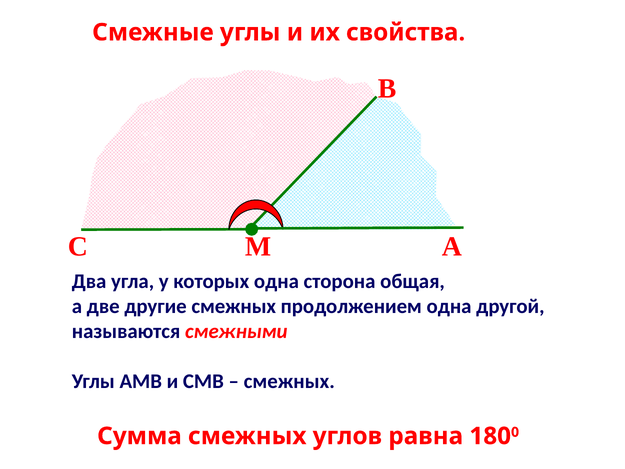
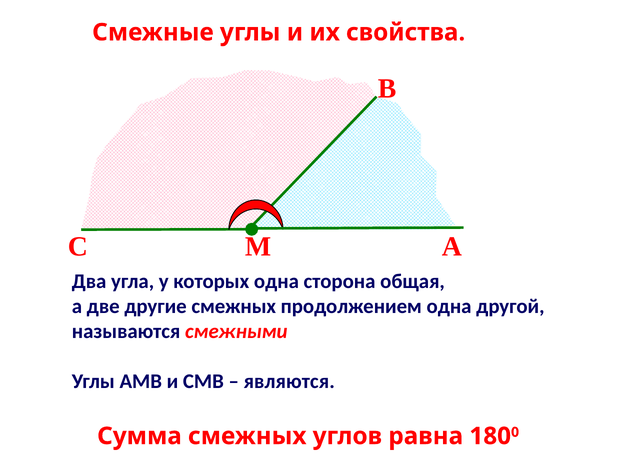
смежных at (289, 381): смежных -> являются
